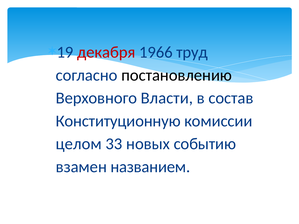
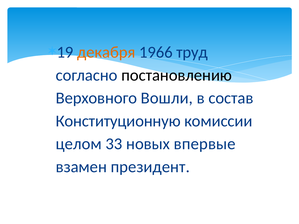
декабря colour: red -> orange
Власти: Власти -> Вошли
событию: событию -> впервые
названием: названием -> президент
